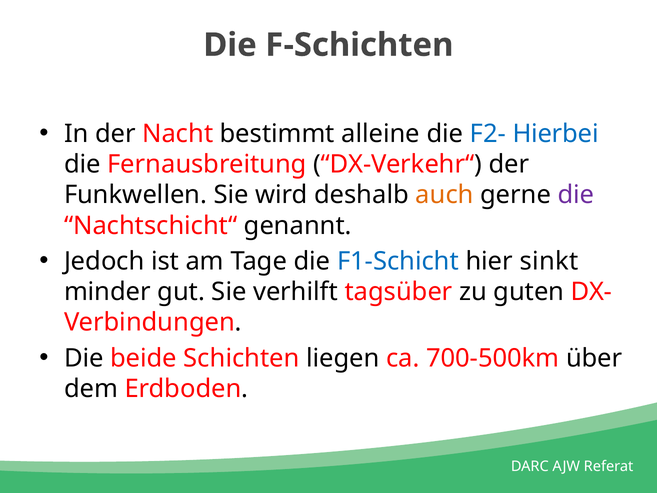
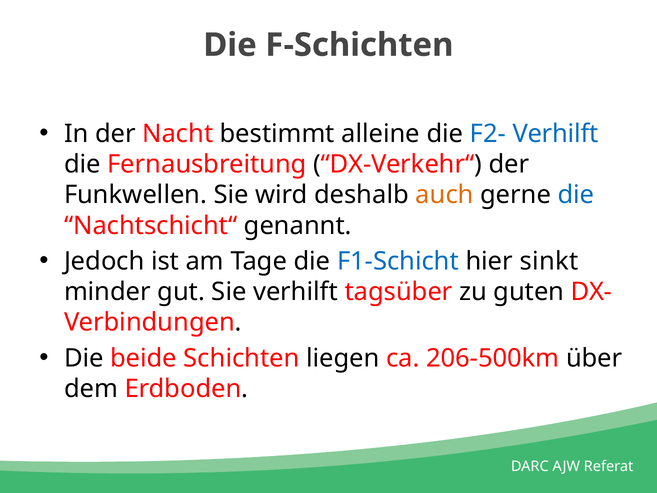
F2- Hierbei: Hierbei -> Verhilft
die at (576, 195) colour: purple -> blue
700-500km: 700-500km -> 206-500km
